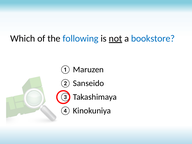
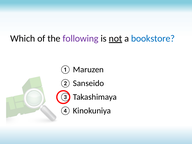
following colour: blue -> purple
